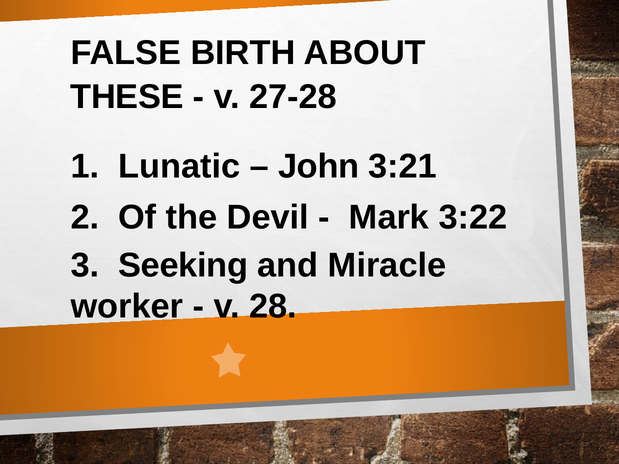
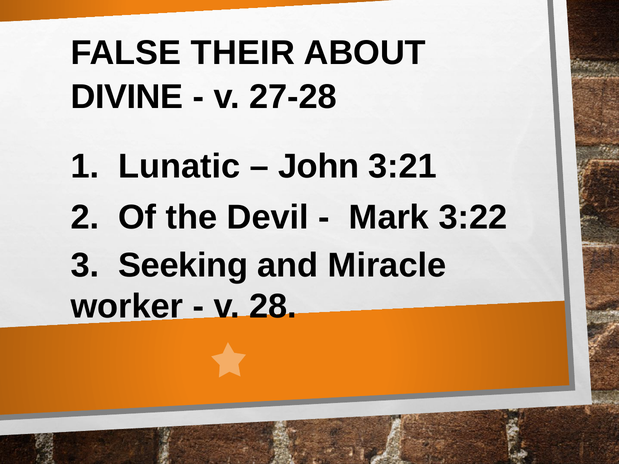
BIRTH: BIRTH -> THEIR
THESE: THESE -> DIVINE
